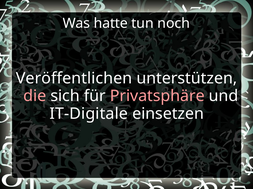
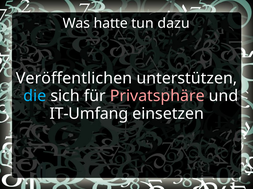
noch: noch -> dazu
die colour: pink -> light blue
IT-Digitale: IT-Digitale -> IT-Umfang
